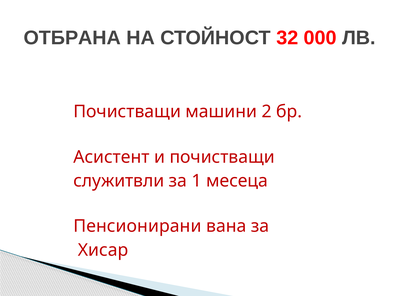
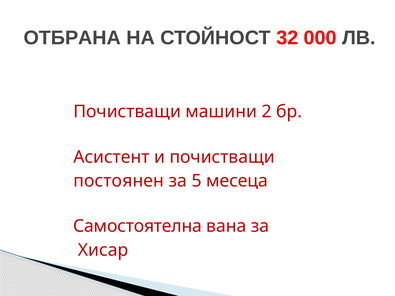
служитвли: служитвли -> постоянен
1: 1 -> 5
Пенсионирани: Пенсионирани -> Самостоятелна
